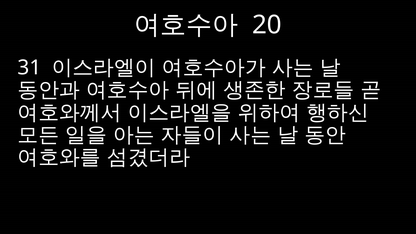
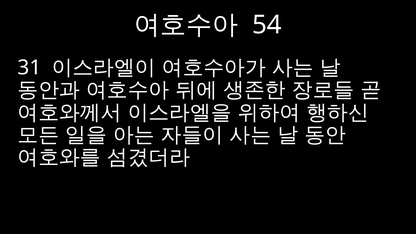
20: 20 -> 54
